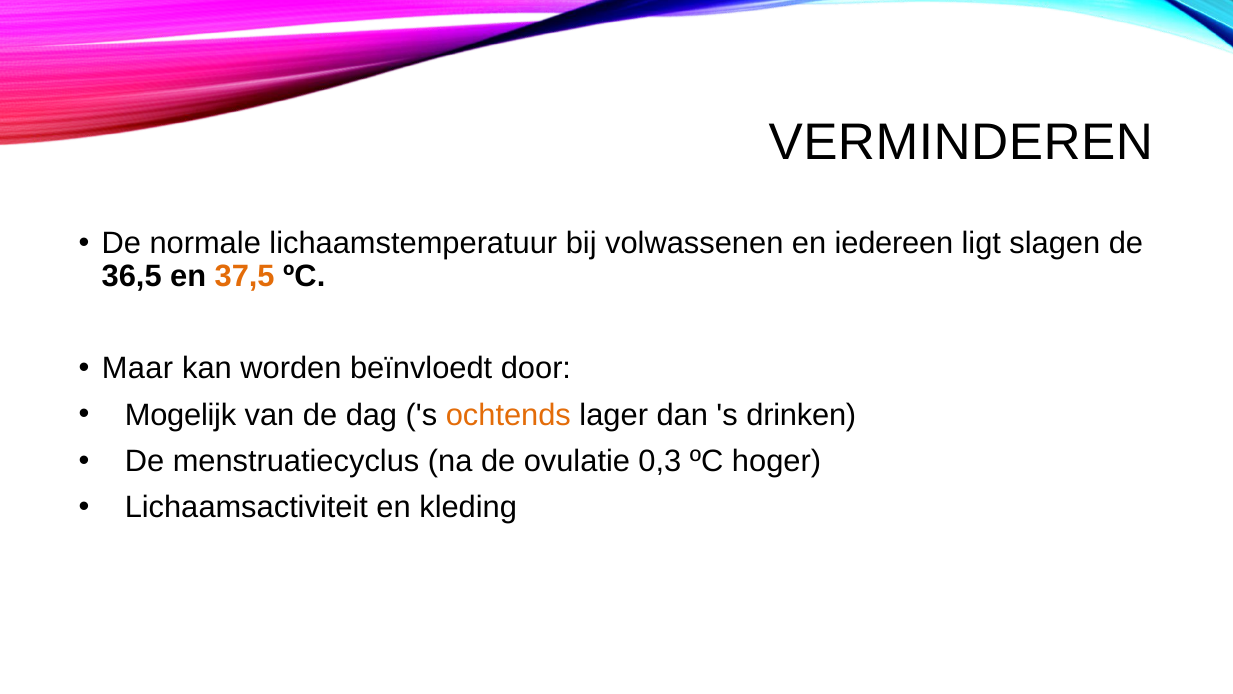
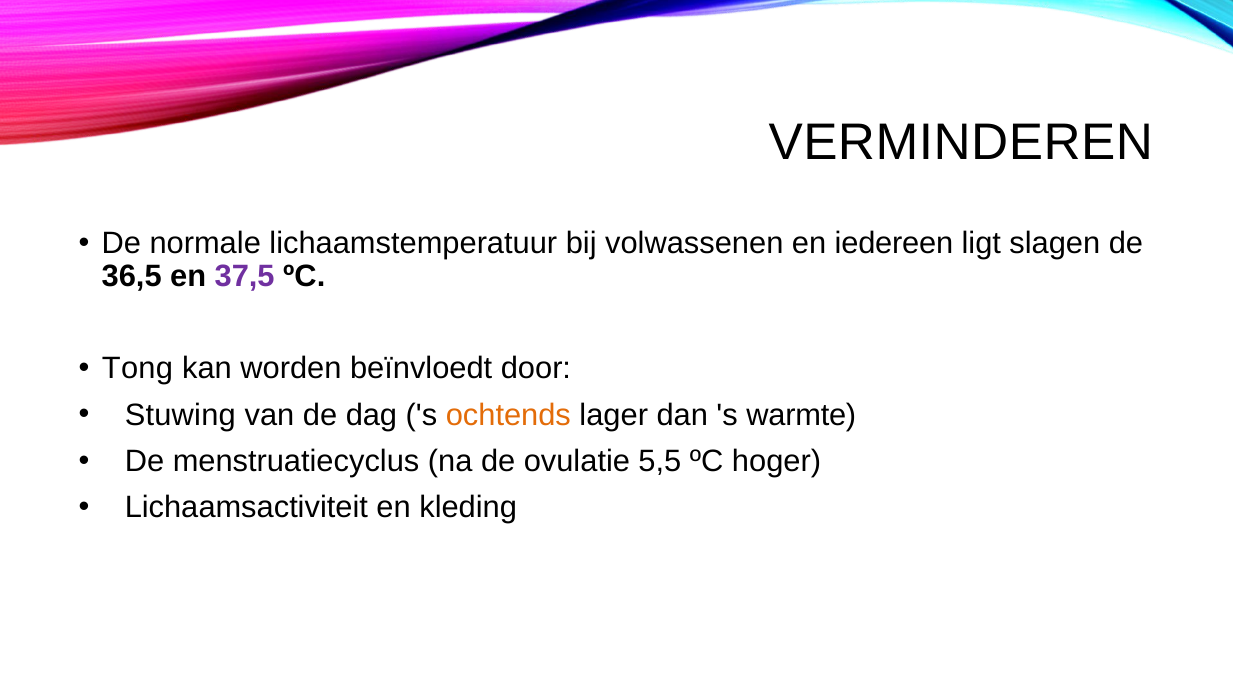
37,5 colour: orange -> purple
Maar: Maar -> Tong
Mogelijk: Mogelijk -> Stuwing
drinken: drinken -> warmte
0,3: 0,3 -> 5,5
